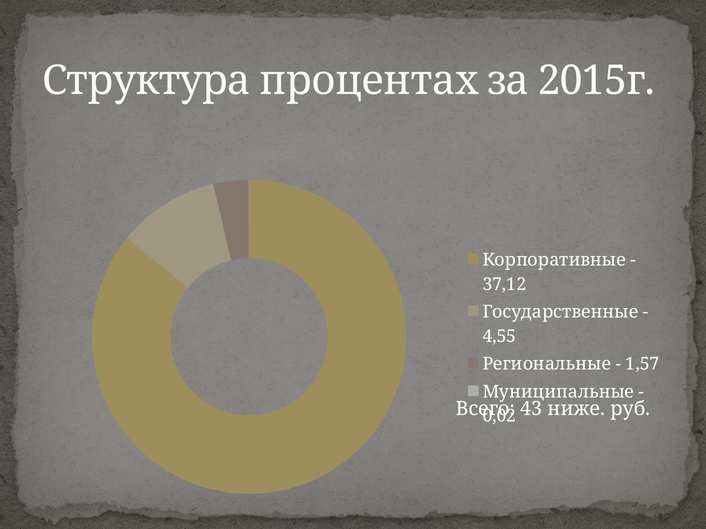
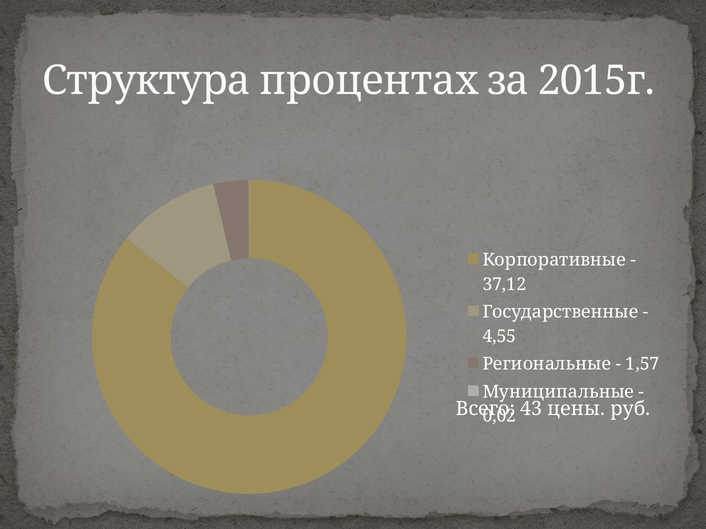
ниже: ниже -> цены
